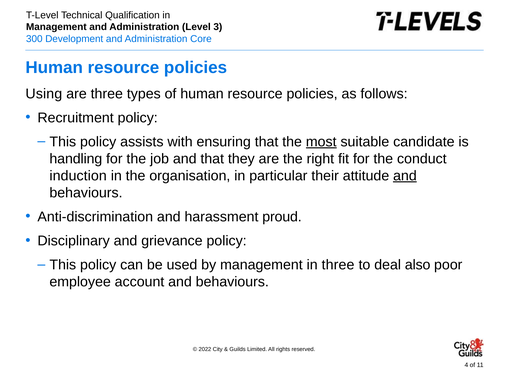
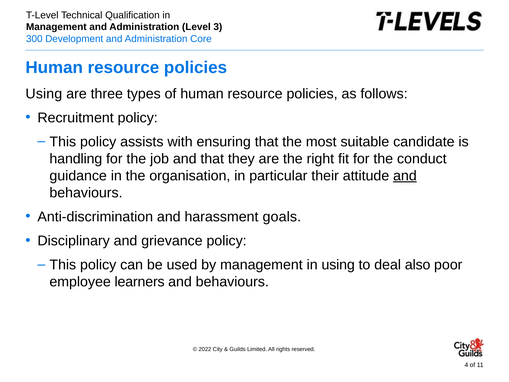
most underline: present -> none
induction: induction -> guidance
proud: proud -> goals
in three: three -> using
account: account -> learners
